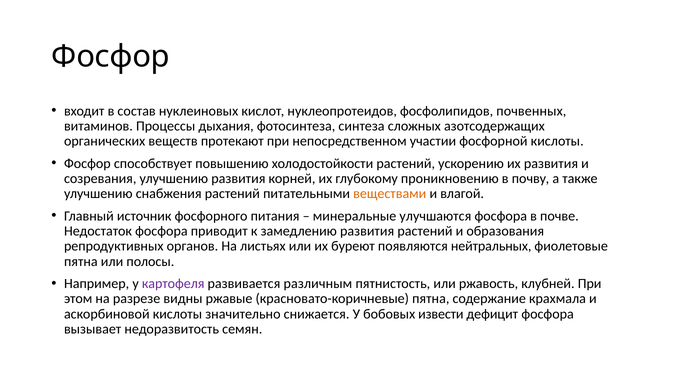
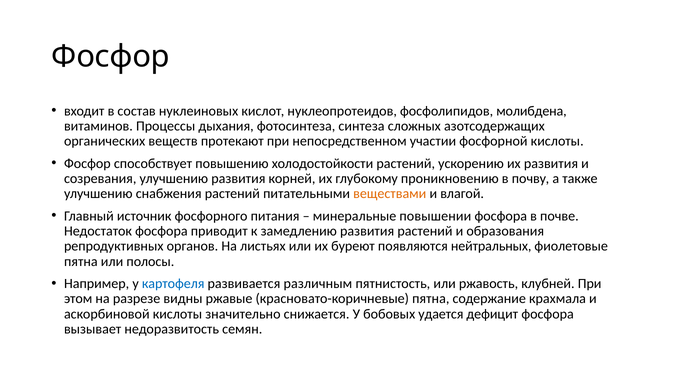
почвенных: почвенных -> молибдена
улучшаются: улучшаются -> повышении
картофеля colour: purple -> blue
извести: извести -> удается
